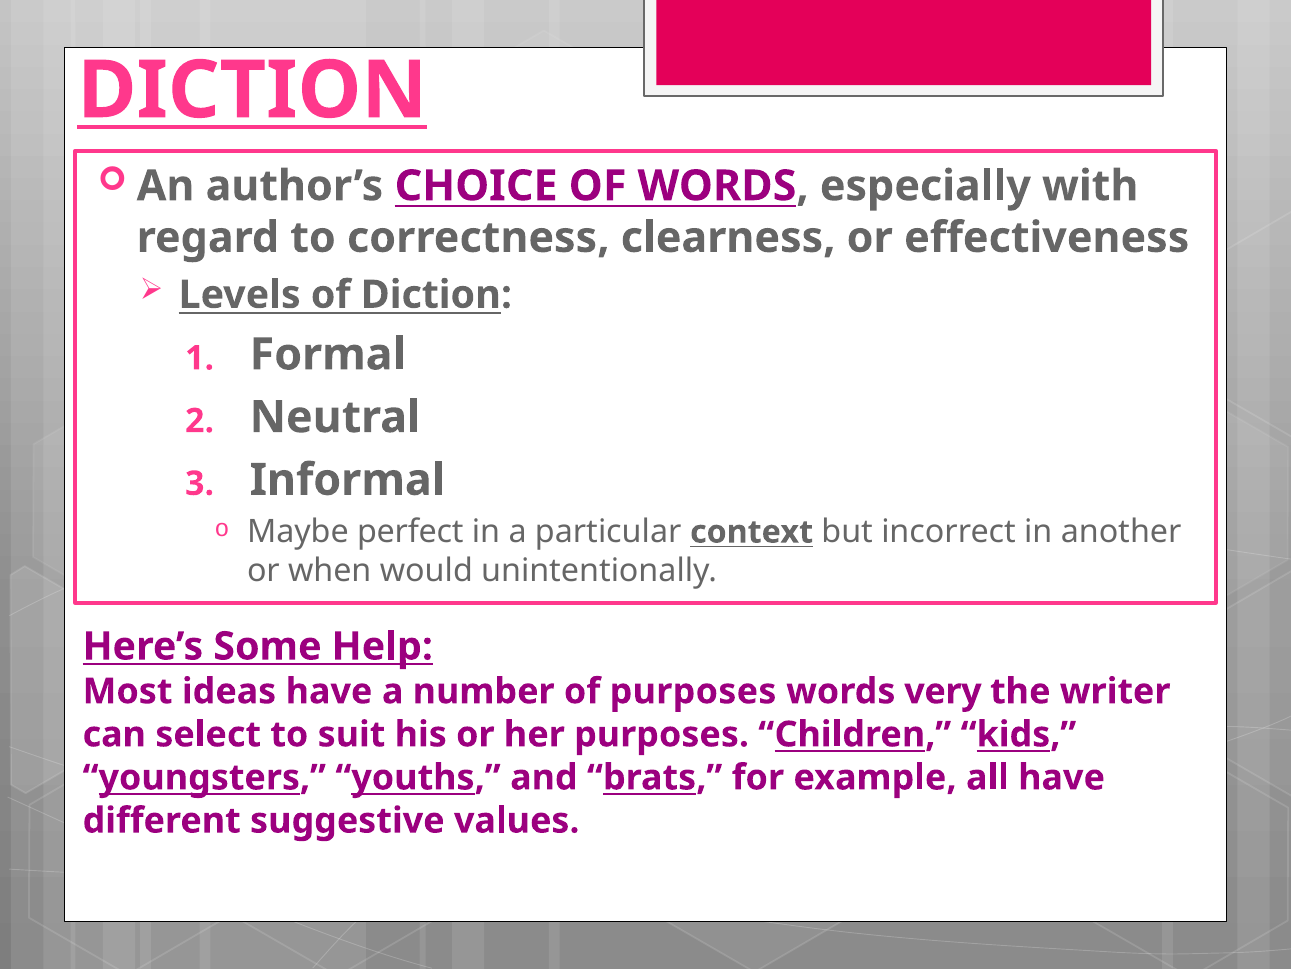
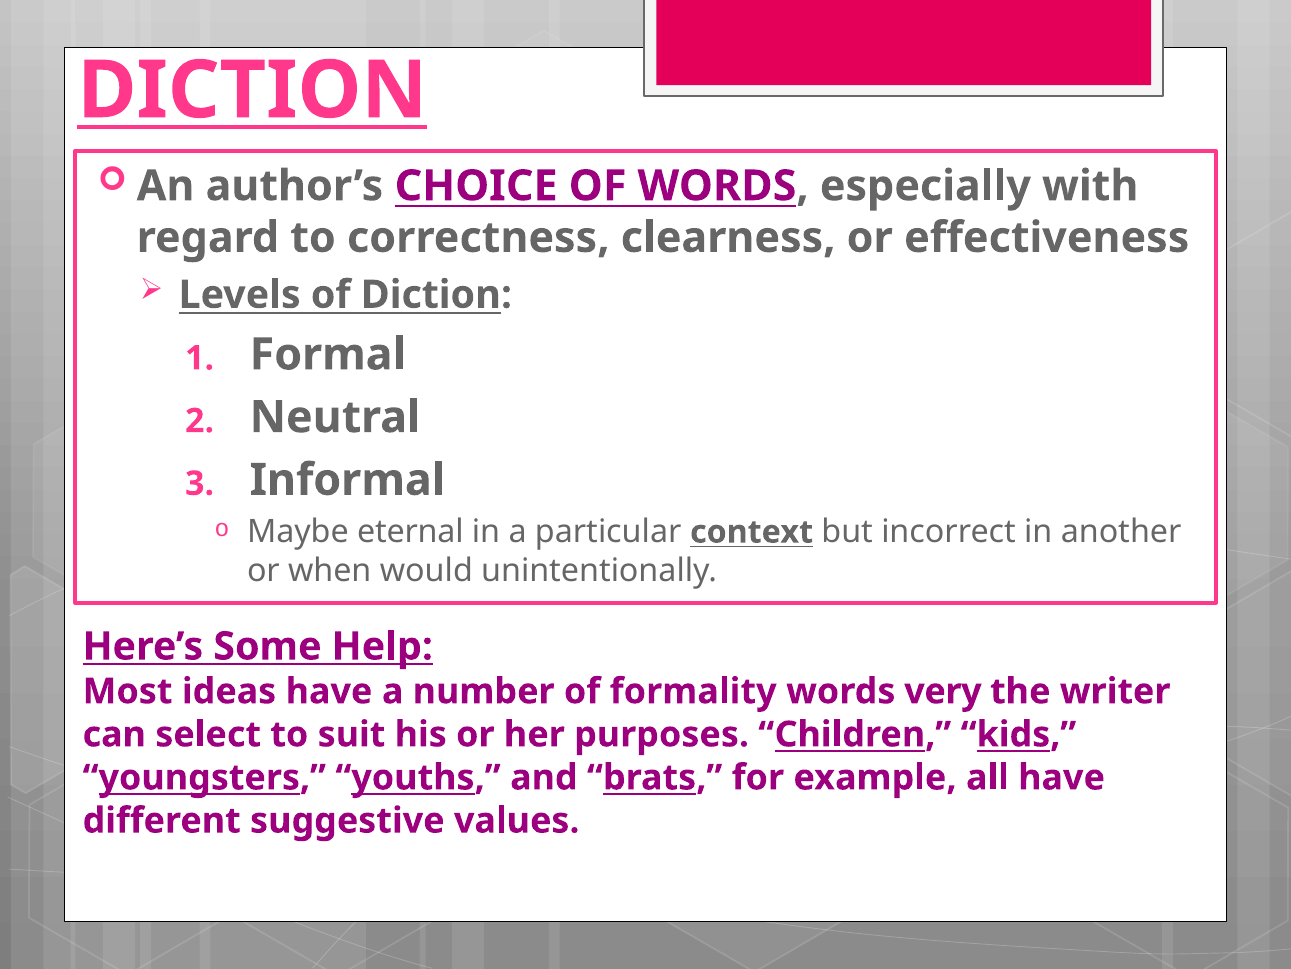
perfect: perfect -> eternal
of purposes: purposes -> formality
